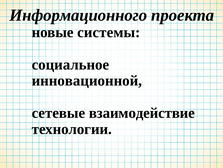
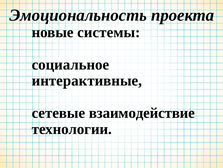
Информационного: Информационного -> Эмоциональность
инновационной: инновационной -> интерактивные
